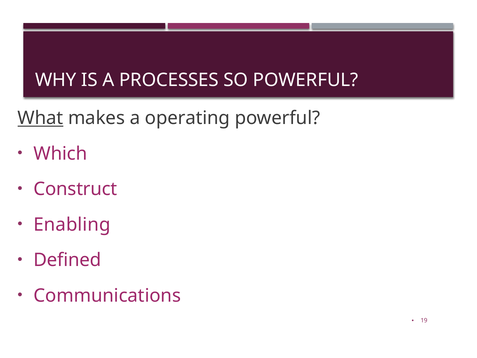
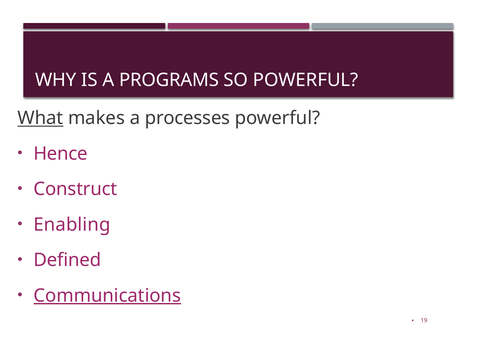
PROCESSES: PROCESSES -> PROGRAMS
operating: operating -> processes
Which: Which -> Hence
Communications underline: none -> present
